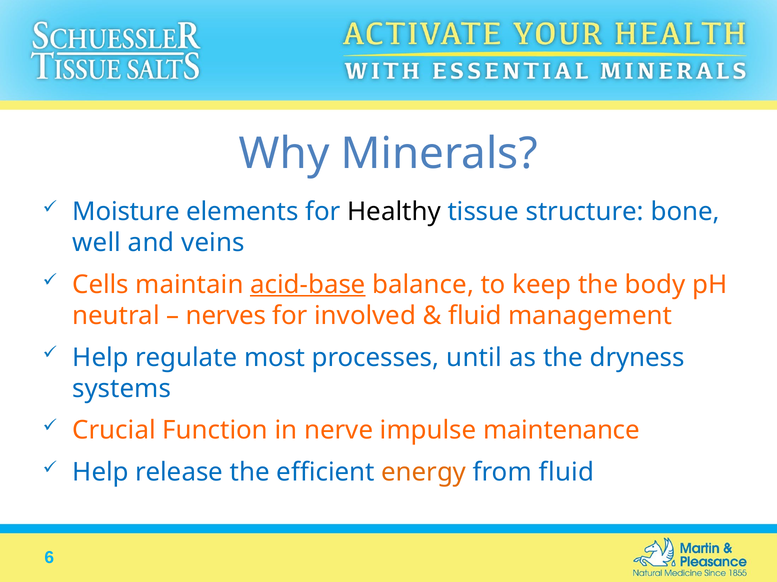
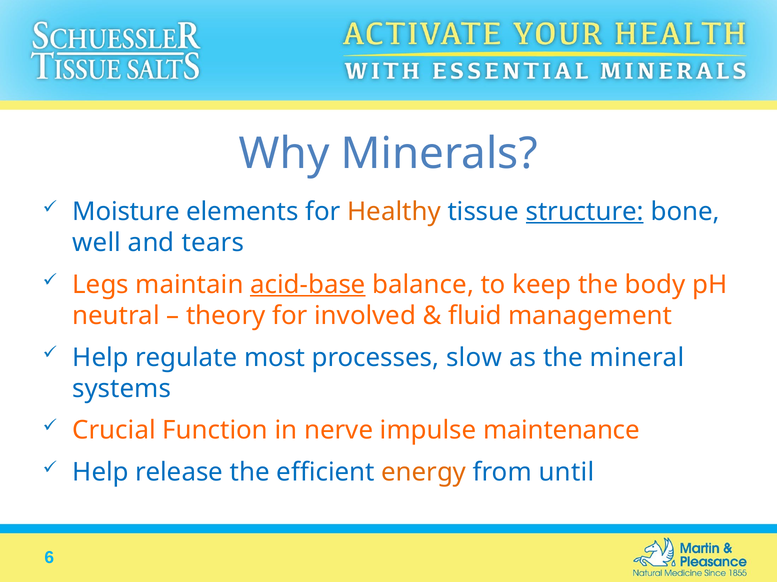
Healthy colour: black -> orange
structure underline: none -> present
veins: veins -> tears
Cells: Cells -> Legs
nerves: nerves -> theory
until: until -> slow
dryness: dryness -> mineral
from fluid: fluid -> until
